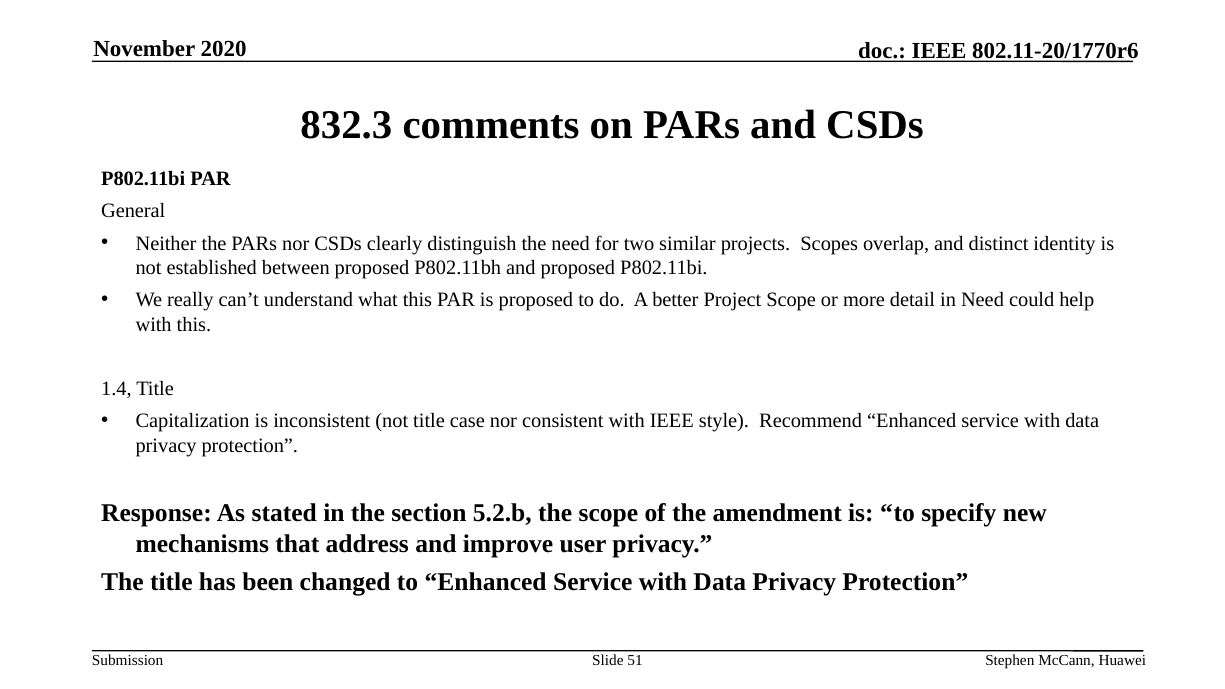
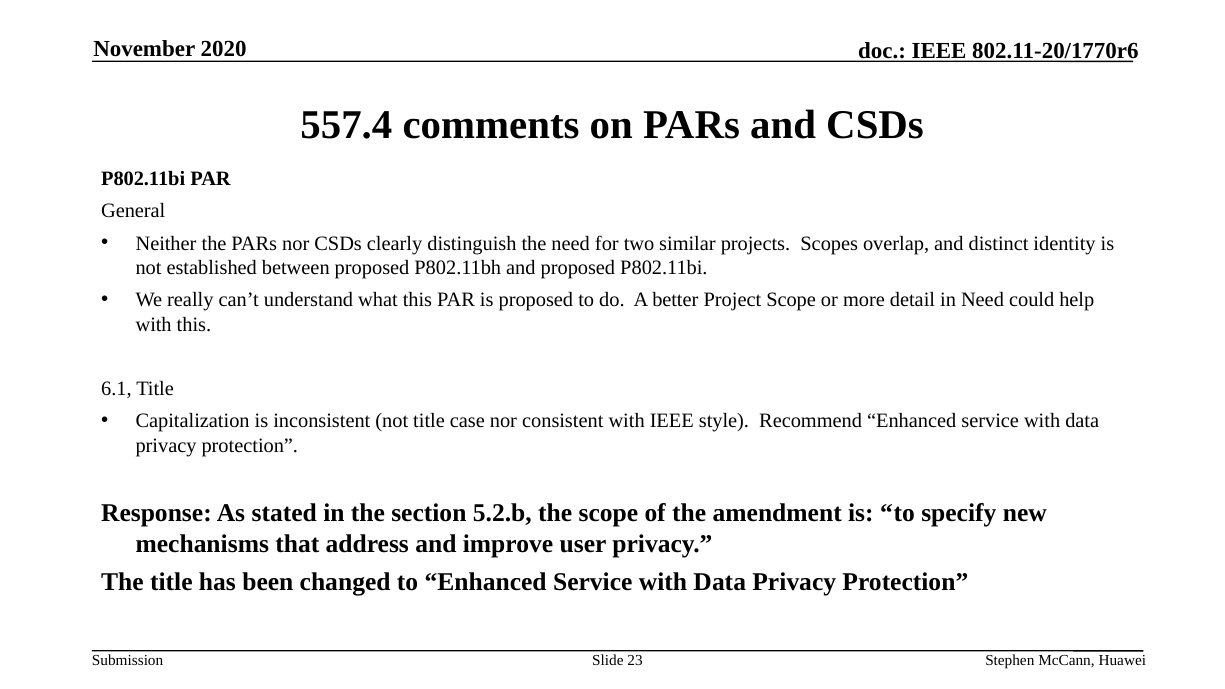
832.3: 832.3 -> 557.4
1.4: 1.4 -> 6.1
51: 51 -> 23
